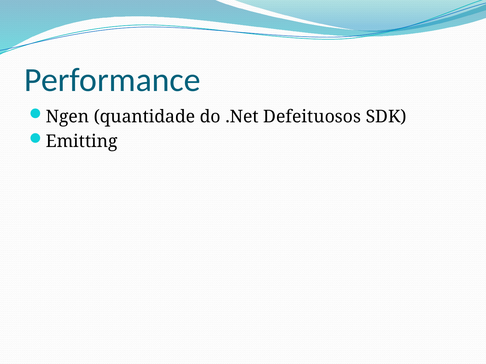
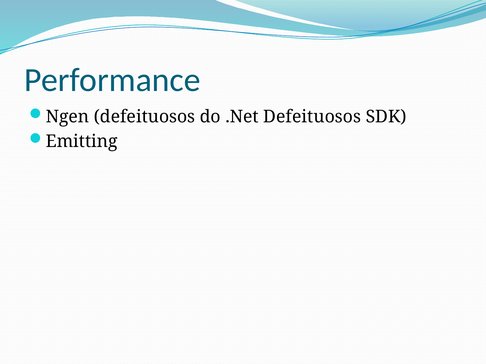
Ngen quantidade: quantidade -> defeituosos
